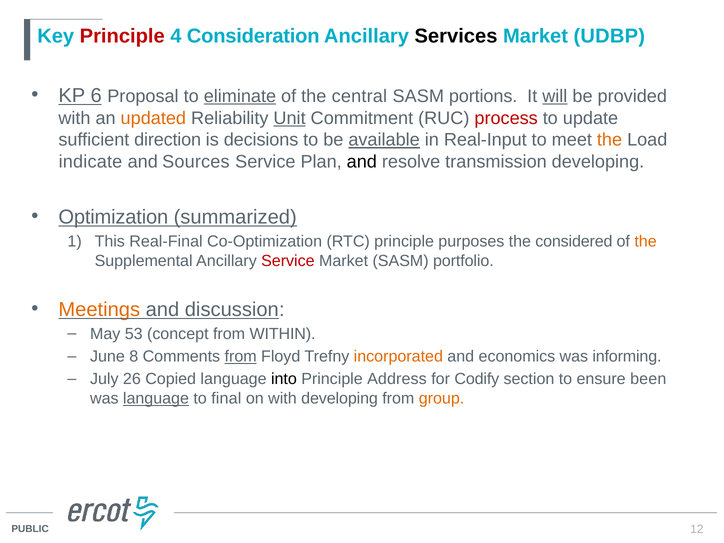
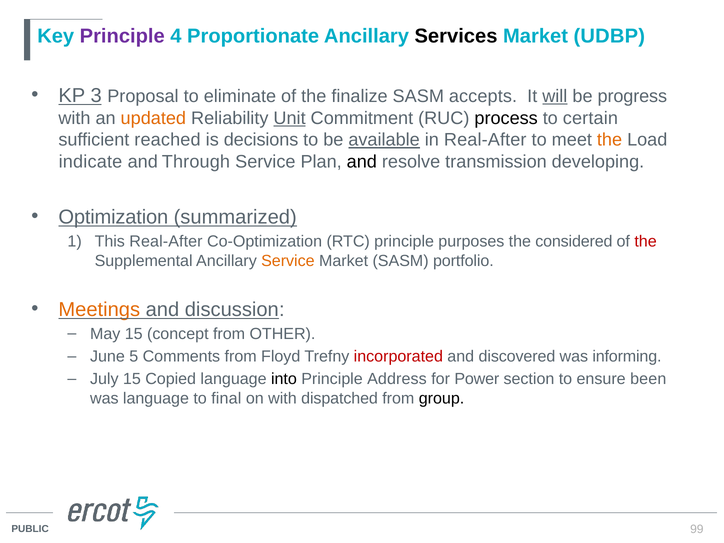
Principle at (122, 36) colour: red -> purple
Consideration: Consideration -> Proportionate
6: 6 -> 3
eliminate underline: present -> none
central: central -> finalize
portions: portions -> accepts
provided: provided -> progress
process colour: red -> black
update: update -> certain
direction: direction -> reached
in Real-Input: Real-Input -> Real-After
Sources: Sources -> Through
This Real-Final: Real-Final -> Real-After
the at (646, 242) colour: orange -> red
Service at (288, 261) colour: red -> orange
May 53: 53 -> 15
WITHIN: WITHIN -> OTHER
8: 8 -> 5
from at (241, 357) underline: present -> none
incorporated colour: orange -> red
economics: economics -> discovered
July 26: 26 -> 15
Codify: Codify -> Power
language at (156, 398) underline: present -> none
with developing: developing -> dispatched
group colour: orange -> black
12: 12 -> 99
